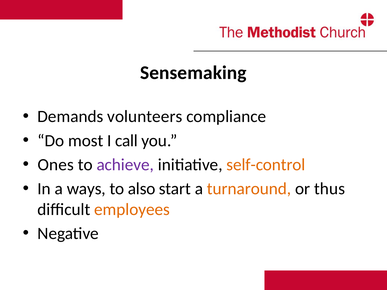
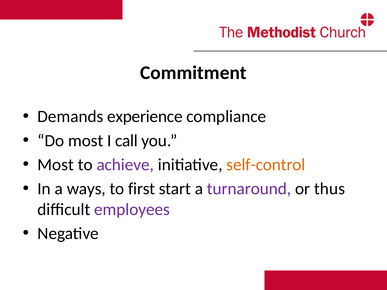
Sensemaking: Sensemaking -> Commitment
volunteers: volunteers -> experience
Ones at (56, 165): Ones -> Most
also: also -> first
turnaround colour: orange -> purple
employees colour: orange -> purple
